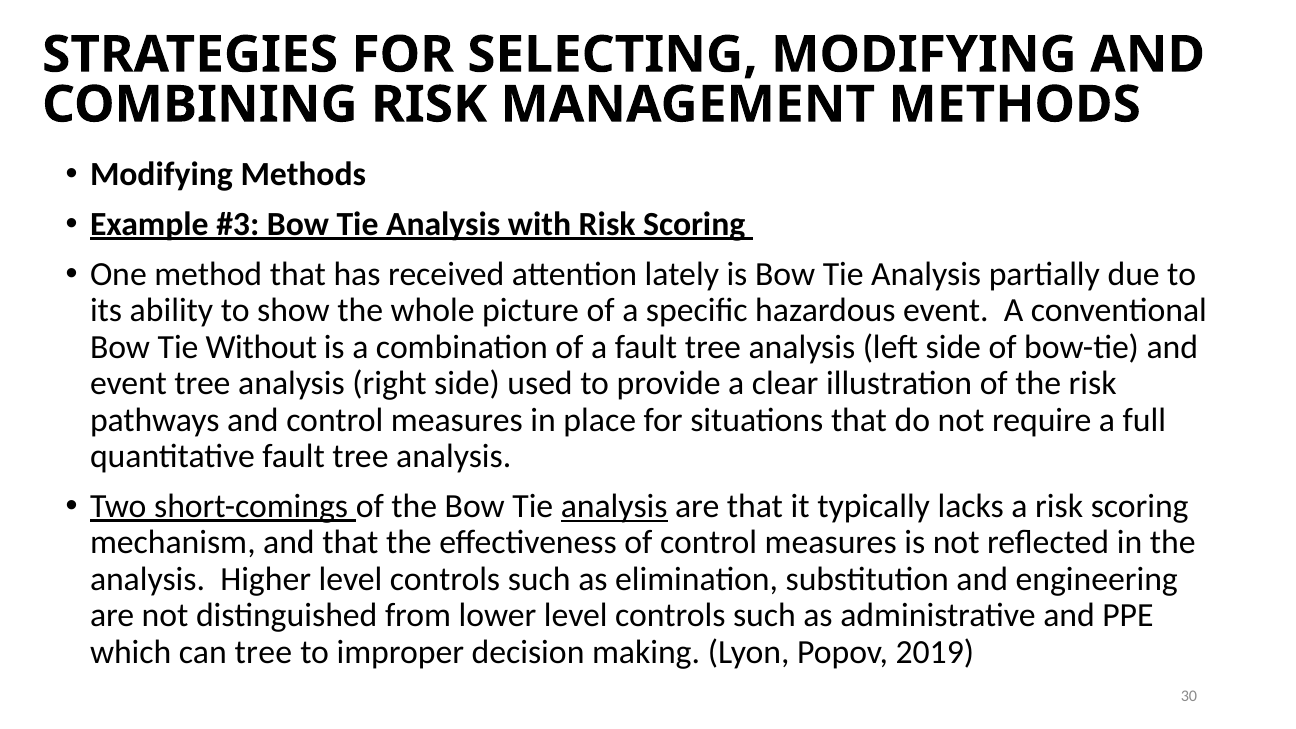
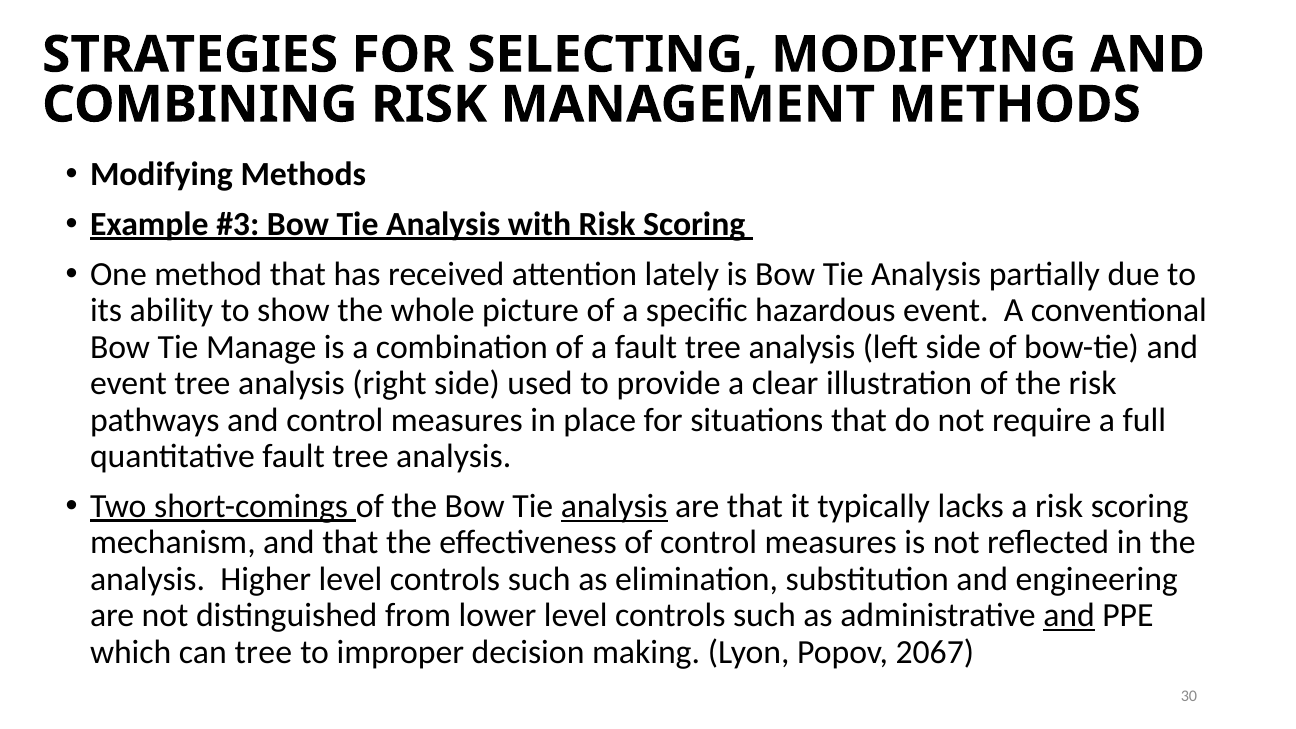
Without: Without -> Manage
and at (1069, 616) underline: none -> present
2019: 2019 -> 2067
